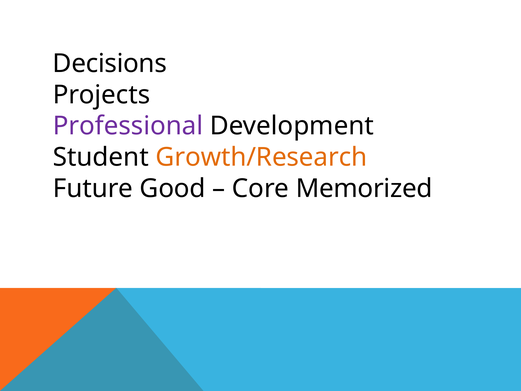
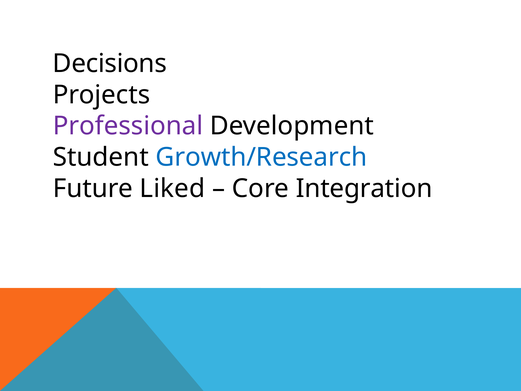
Growth/Research colour: orange -> blue
Good: Good -> Liked
Memorized: Memorized -> Integration
